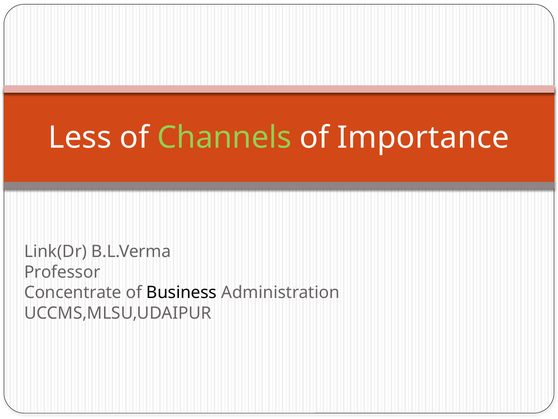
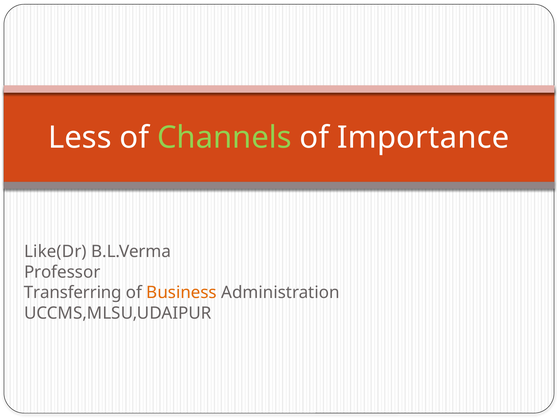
Link(Dr: Link(Dr -> Like(Dr
Concentrate: Concentrate -> Transferring
Business colour: black -> orange
